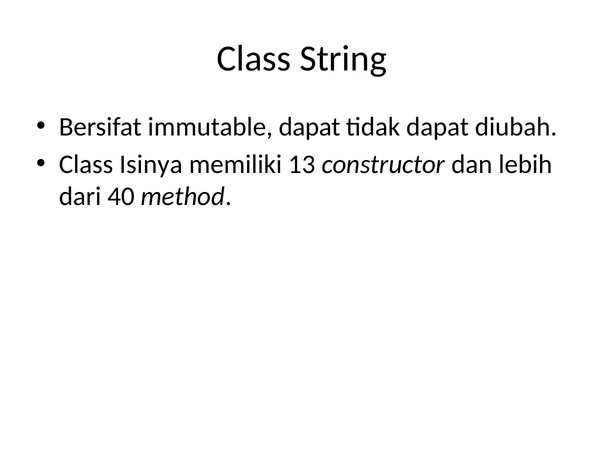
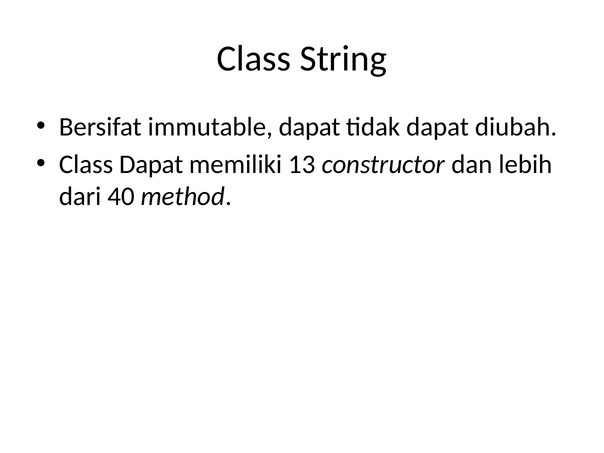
Class Isinya: Isinya -> Dapat
